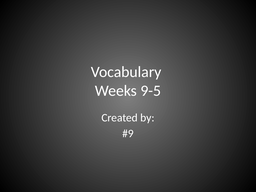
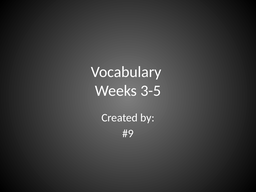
9-5: 9-5 -> 3-5
